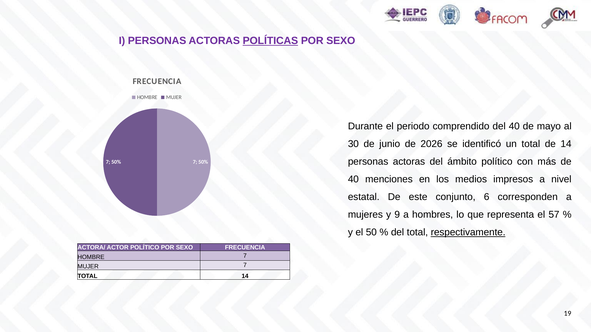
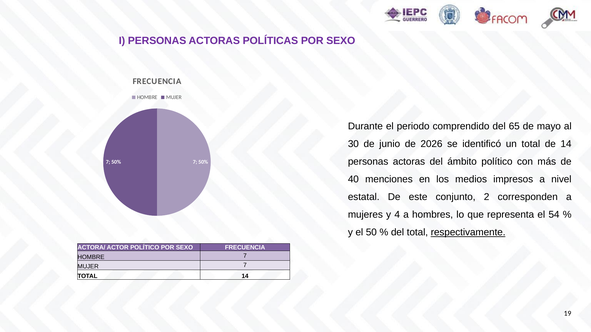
POLÍTICAS underline: present -> none
del 40: 40 -> 65
6: 6 -> 2
9: 9 -> 4
57: 57 -> 54
